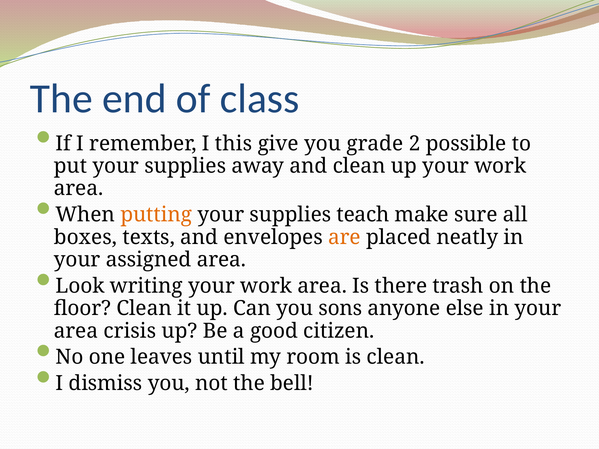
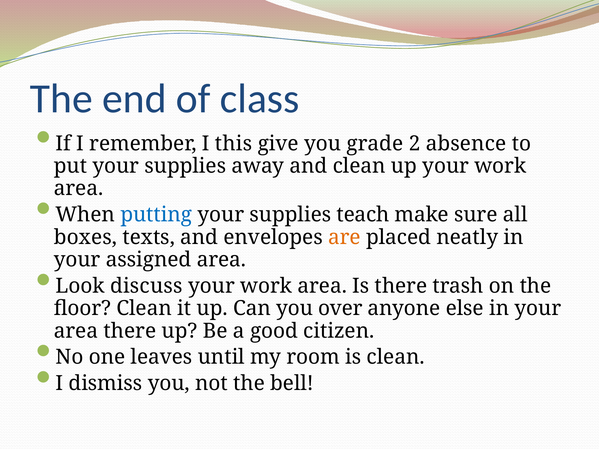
possible: possible -> absence
putting colour: orange -> blue
writing: writing -> discuss
sons: sons -> over
area crisis: crisis -> there
